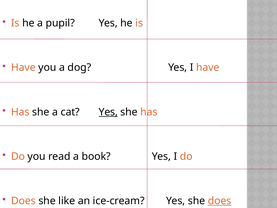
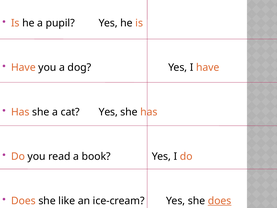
Yes at (108, 112) underline: present -> none
